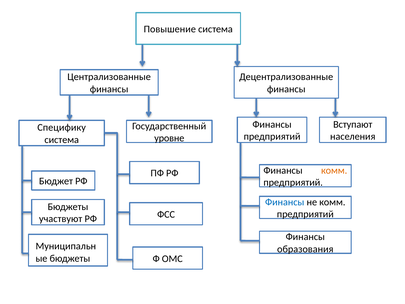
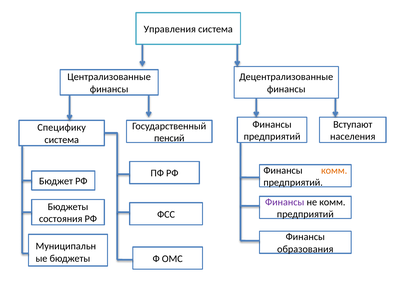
Повышение: Повышение -> Управления
уровне: уровне -> пенсий
Финансы at (285, 202) colour: blue -> purple
участвуют: участвуют -> состояния
